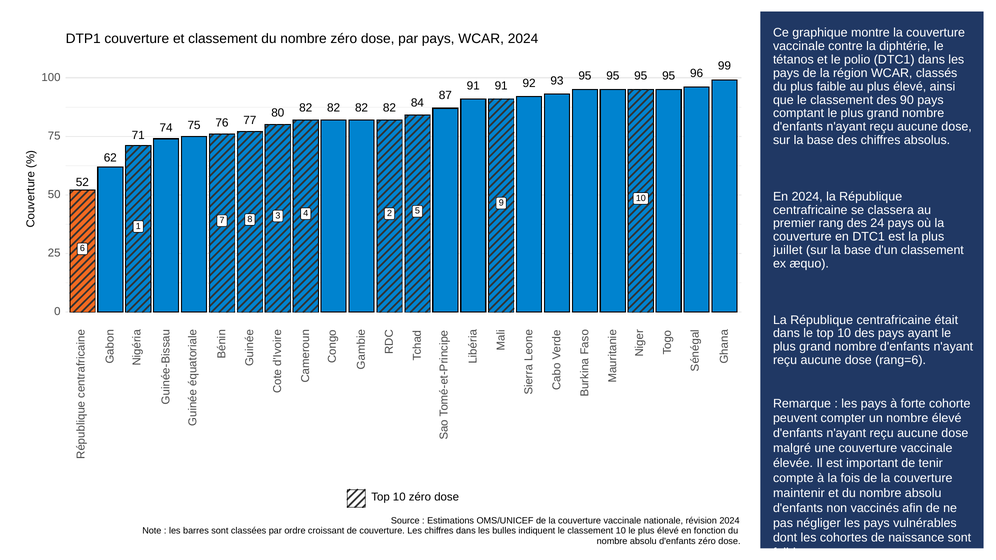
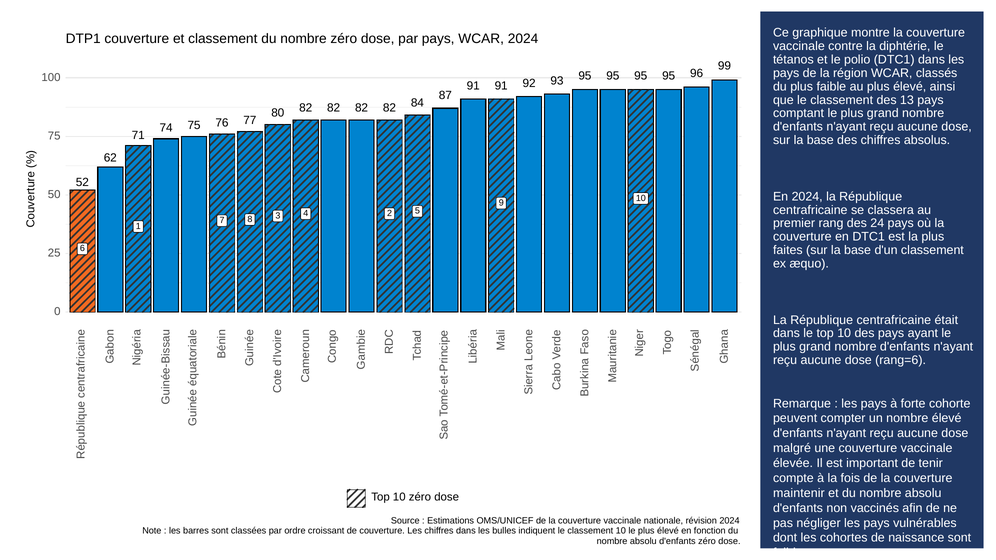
90: 90 -> 13
juillet: juillet -> faites
